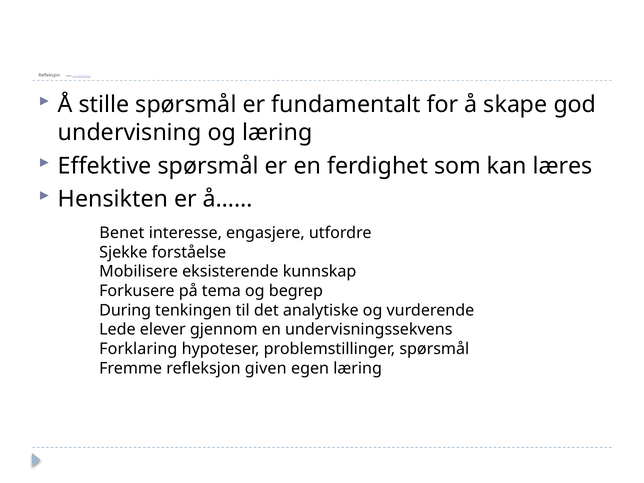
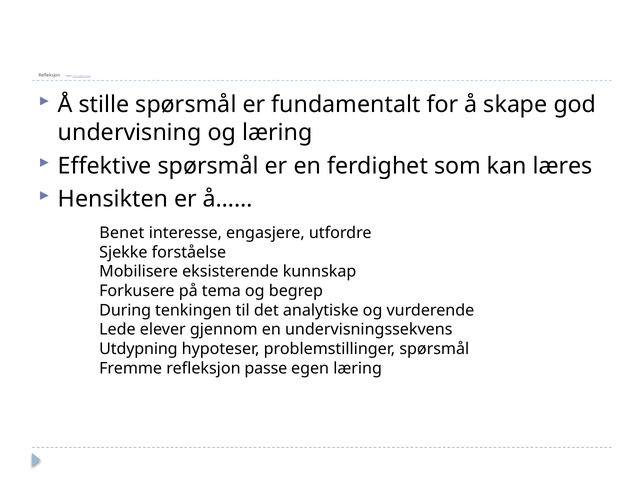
Forklaring: Forklaring -> Utdypning
given: given -> passe
